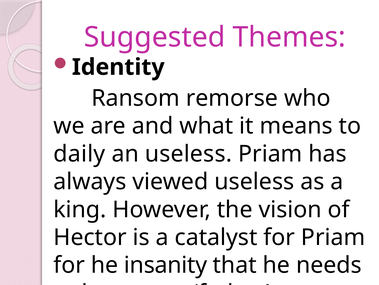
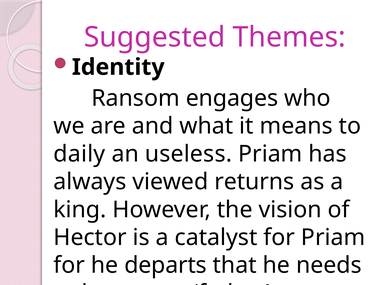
remorse: remorse -> engages
viewed useless: useless -> returns
insanity: insanity -> departs
